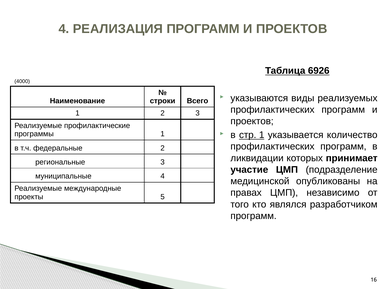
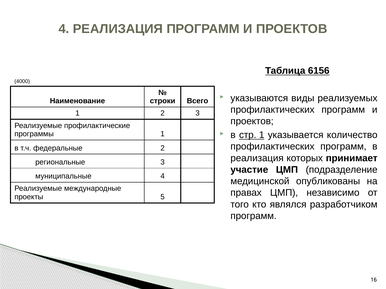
6926: 6926 -> 6156
ликвидации at (257, 158): ликвидации -> реализация
